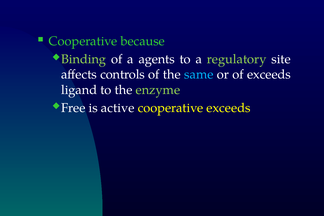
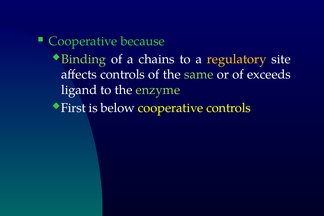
agents: agents -> chains
regulatory colour: light green -> yellow
same colour: light blue -> light green
Free: Free -> First
active: active -> below
cooperative exceeds: exceeds -> controls
